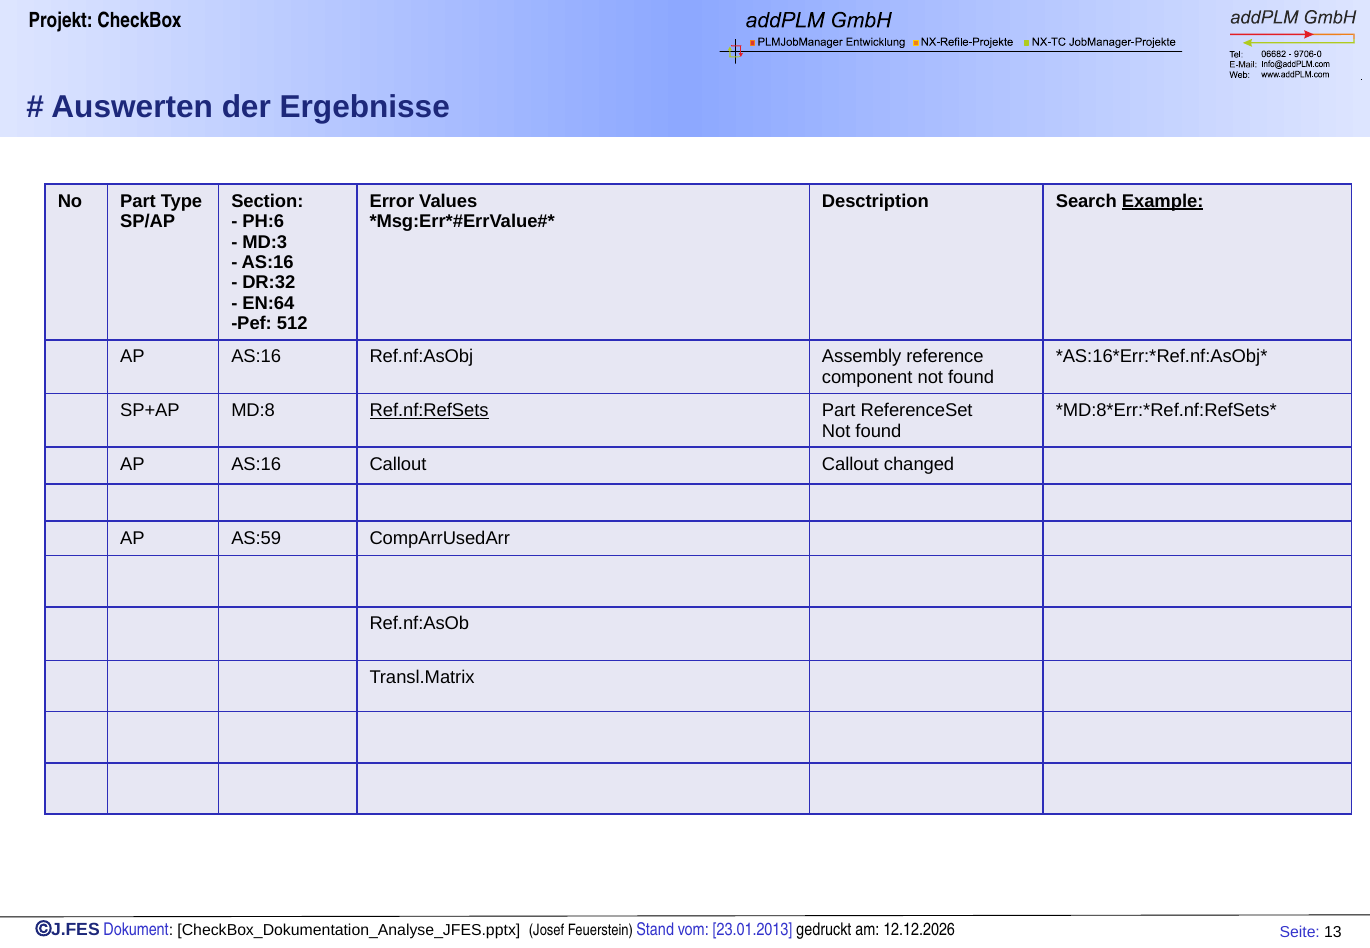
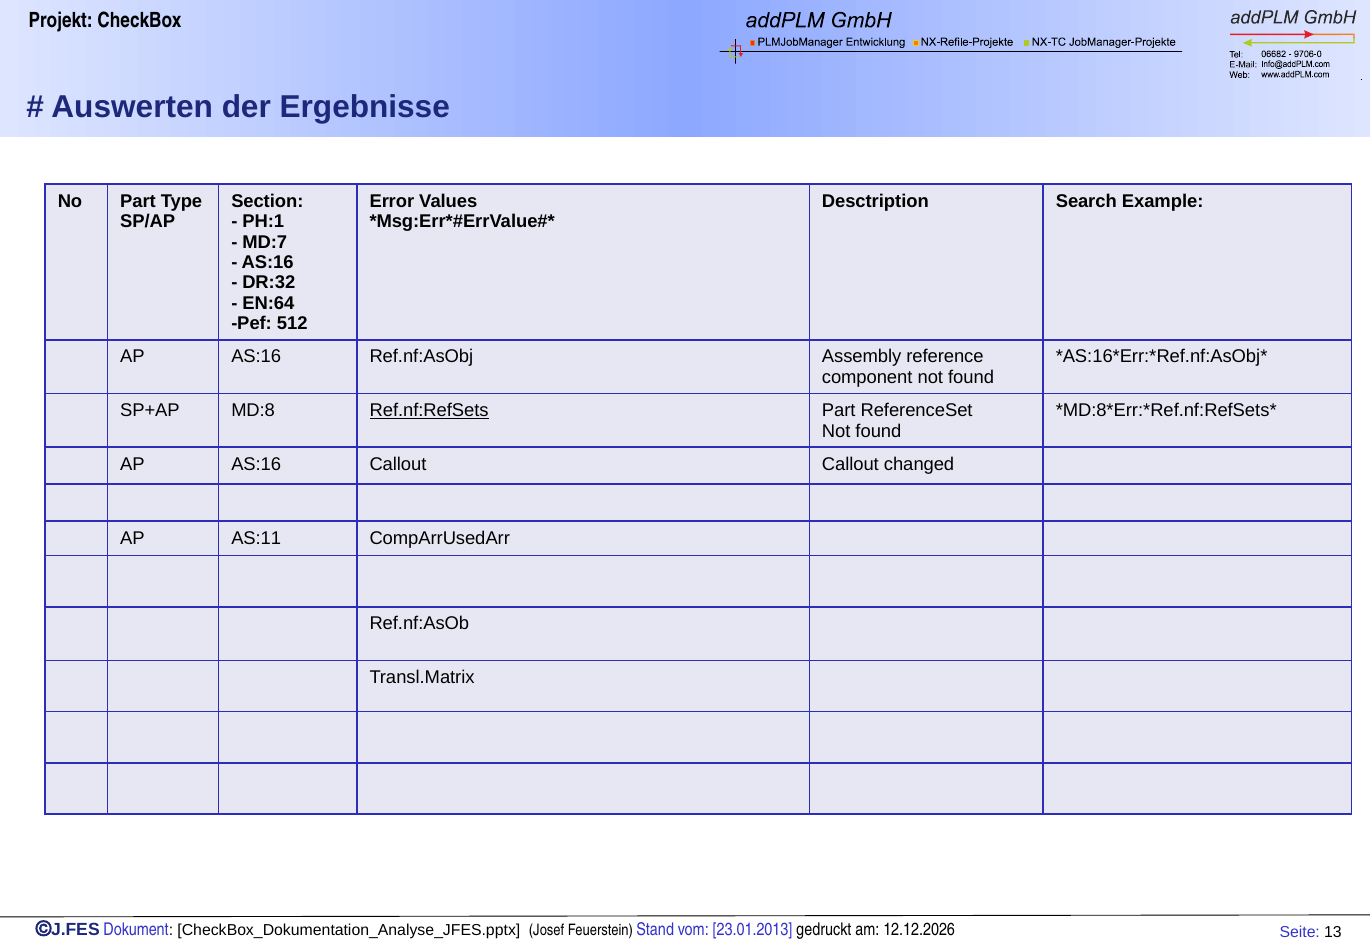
Example underline: present -> none
PH:6: PH:6 -> PH:1
MD:3: MD:3 -> MD:7
AS:59: AS:59 -> AS:11
